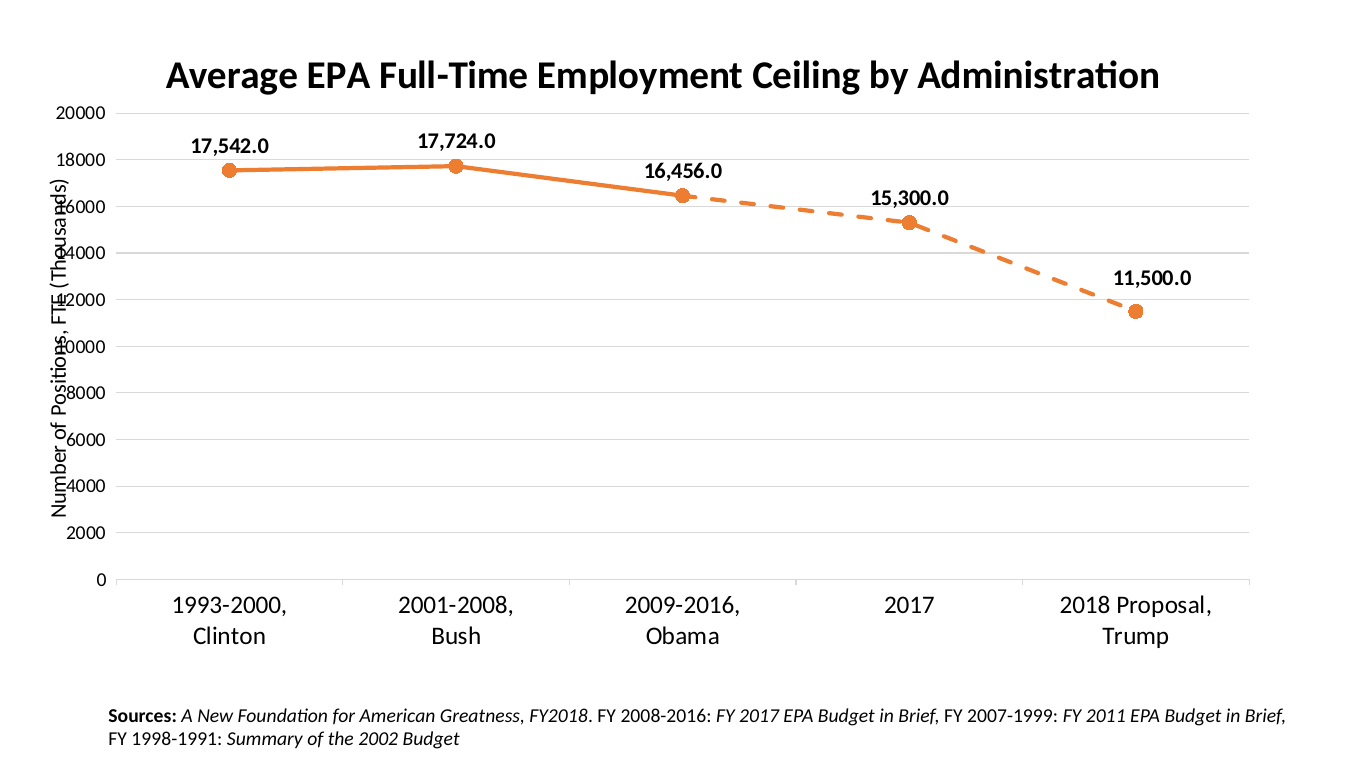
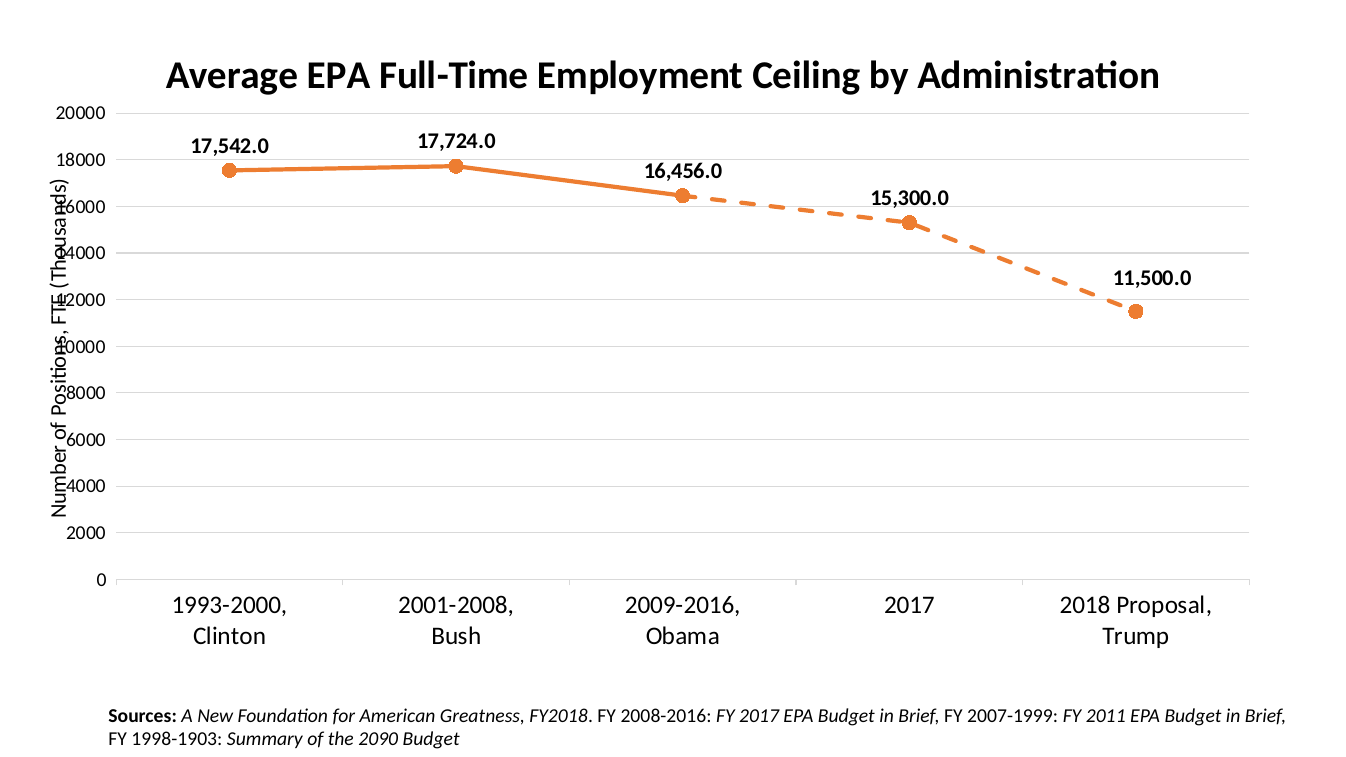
1998-1991: 1998-1991 -> 1998-1903
2002: 2002 -> 2090
